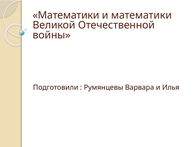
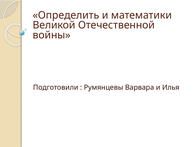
Математики at (66, 15): Математики -> Определить
